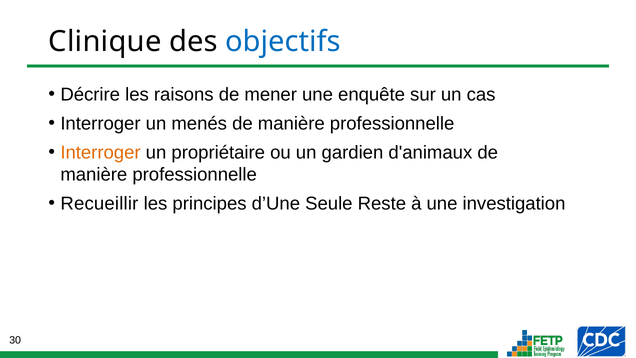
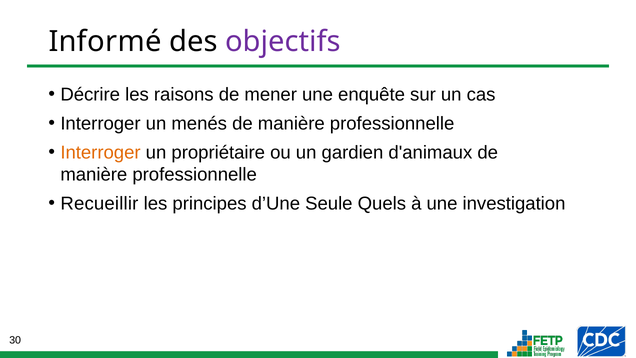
Clinique: Clinique -> Informé
objectifs colour: blue -> purple
Reste: Reste -> Quels
